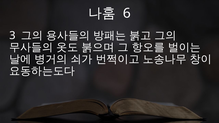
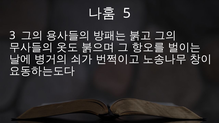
6: 6 -> 5
